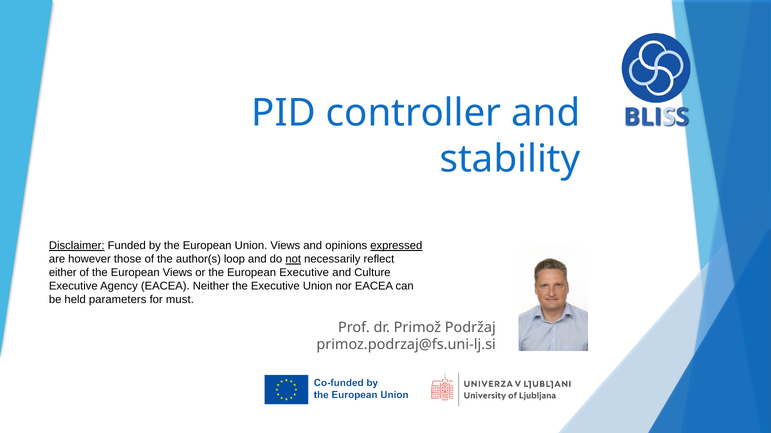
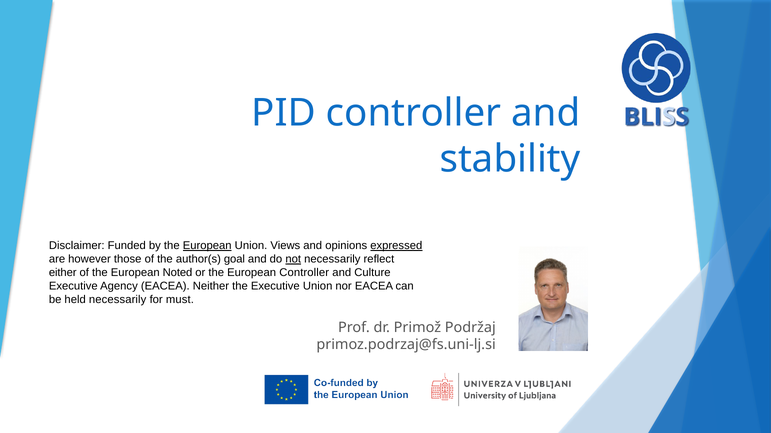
Disclaimer underline: present -> none
European at (207, 246) underline: none -> present
loop: loop -> goal
European Views: Views -> Noted
European Executive: Executive -> Controller
held parameters: parameters -> necessarily
